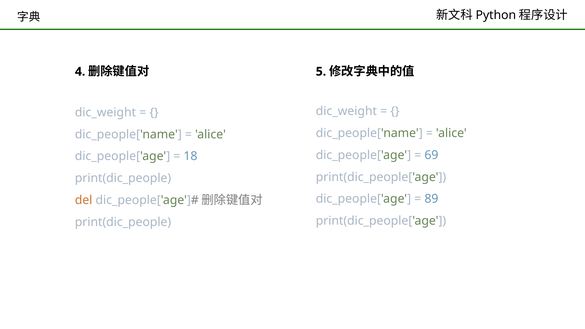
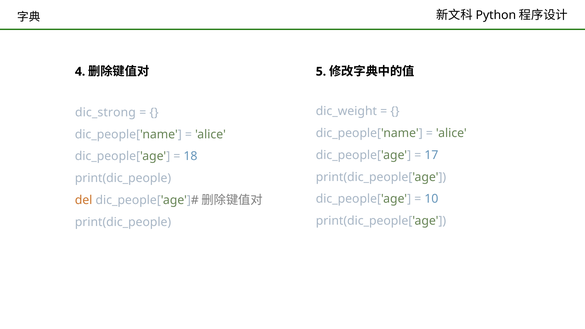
dic_weight at (105, 112): dic_weight -> dic_strong
69: 69 -> 17
89: 89 -> 10
